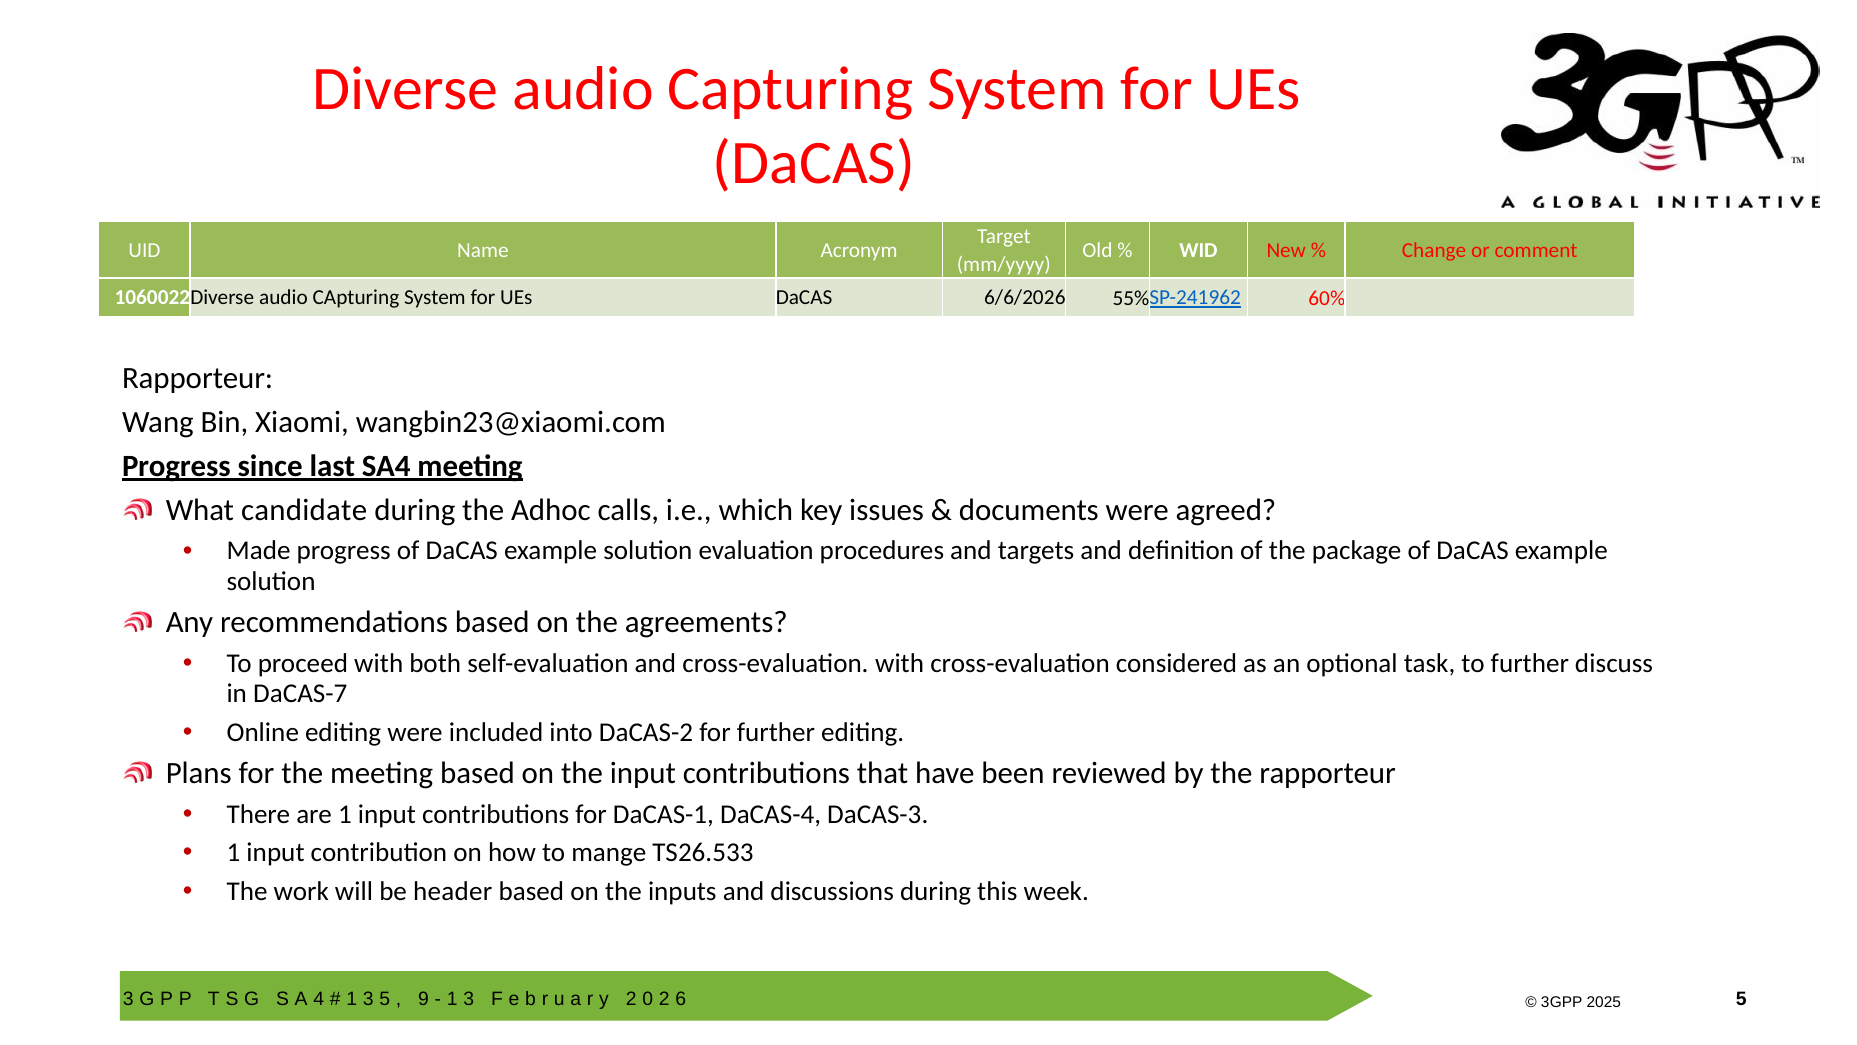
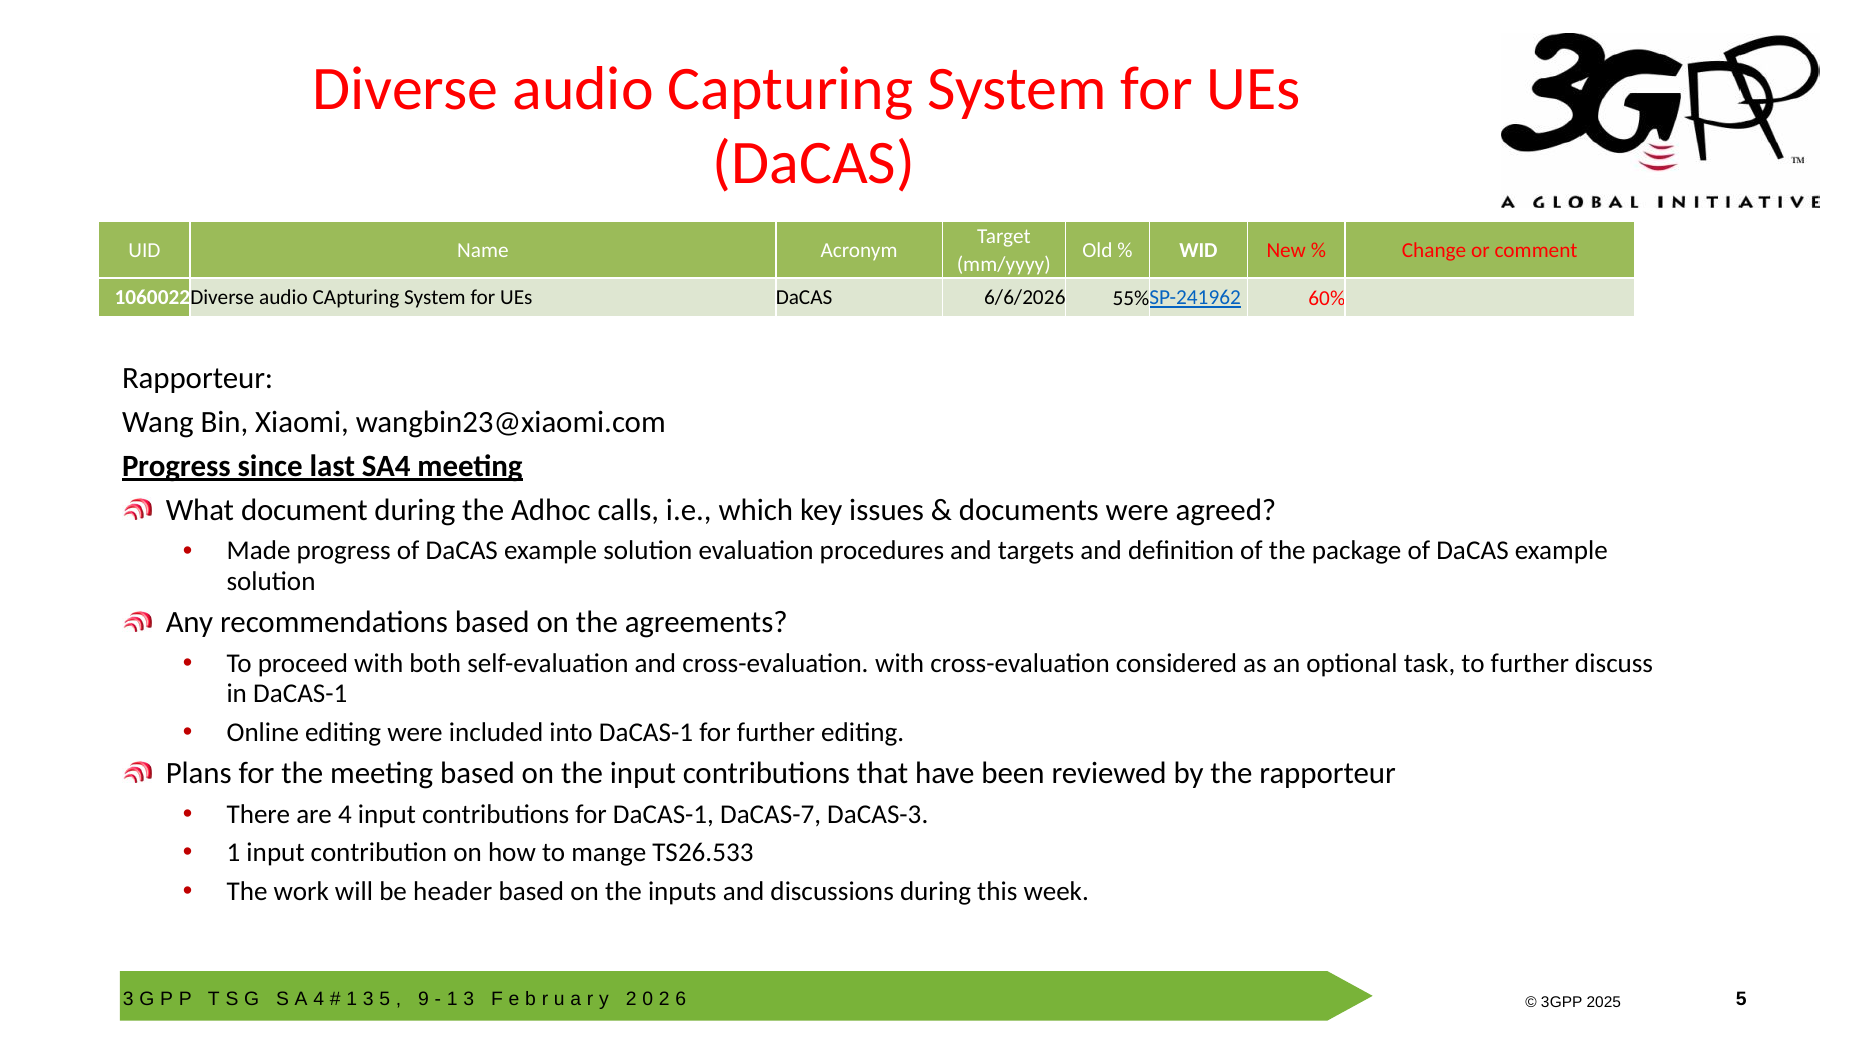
candidate: candidate -> document
in DaCAS-7: DaCAS-7 -> DaCAS-1
into DaCAS-2: DaCAS-2 -> DaCAS-1
are 1: 1 -> 4
DaCAS-4: DaCAS-4 -> DaCAS-7
